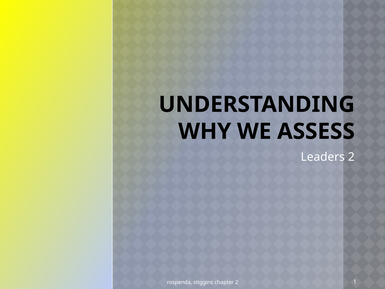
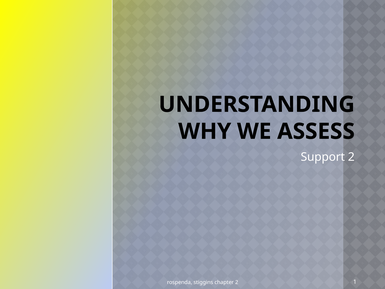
Leaders: Leaders -> Support
